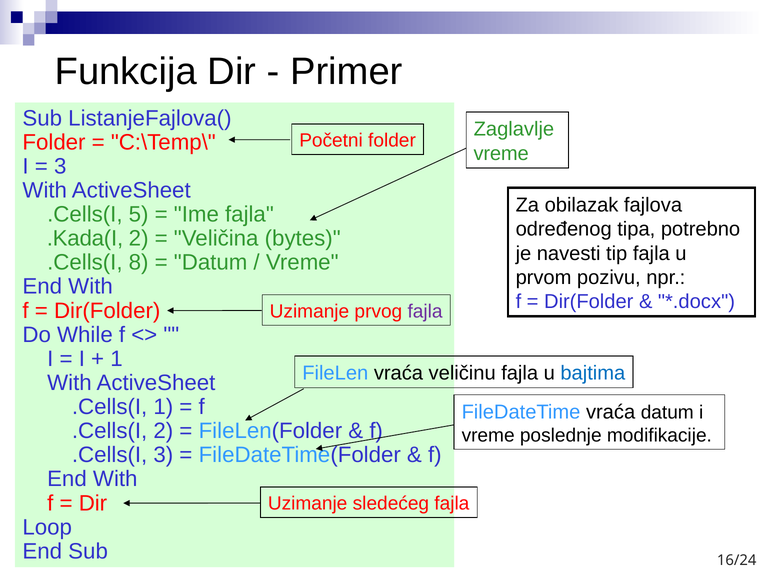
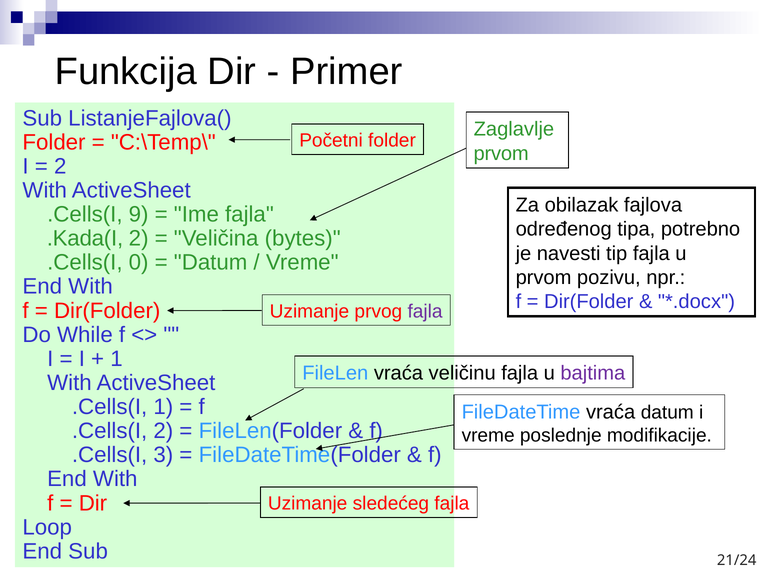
vreme at (501, 153): vreme -> prvom
3 at (60, 166): 3 -> 2
5: 5 -> 9
8: 8 -> 0
bajtima colour: blue -> purple
16/24: 16/24 -> 21/24
